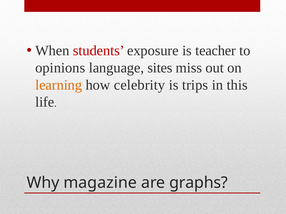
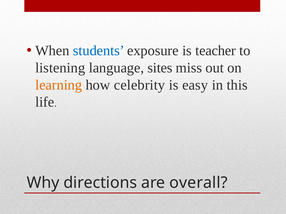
students colour: red -> blue
opinions: opinions -> listening
trips: trips -> easy
magazine: magazine -> directions
graphs: graphs -> overall
